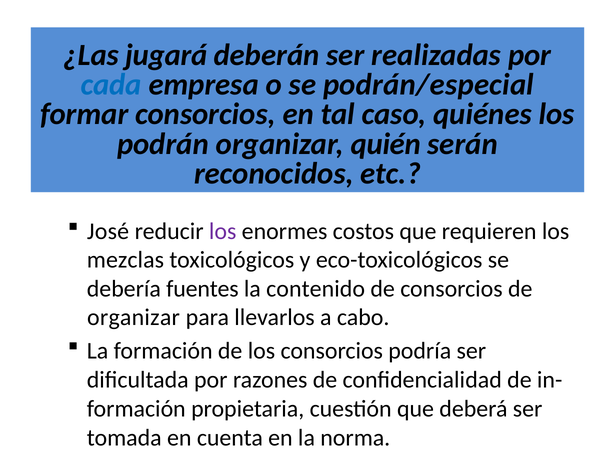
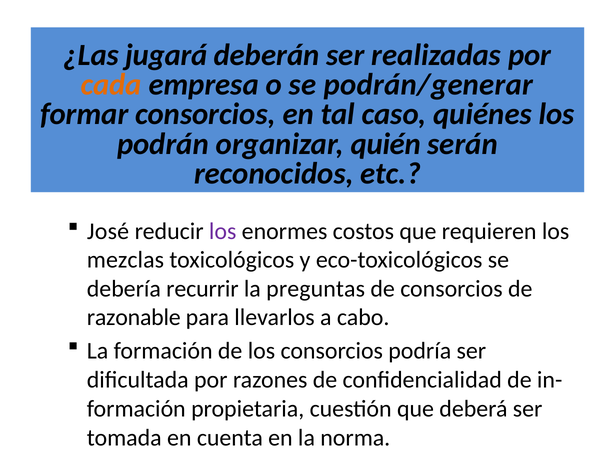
cada colour: blue -> orange
podrán/especial: podrán/especial -> podrán/generar
fuentes: fuentes -> recurrir
contenido: contenido -> preguntas
organizar at (133, 317): organizar -> razonable
